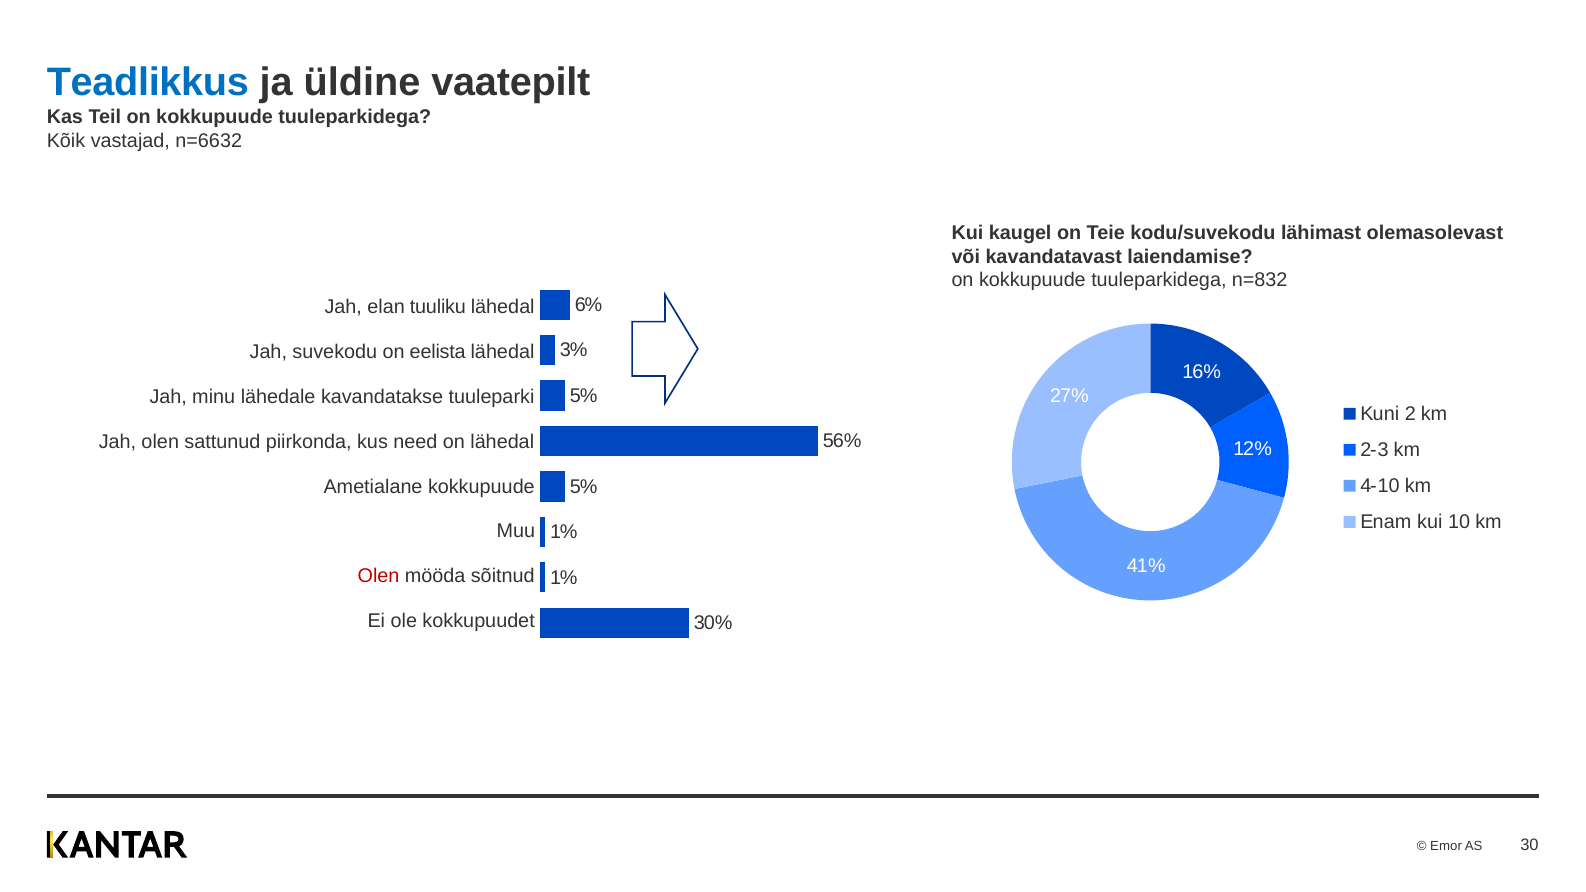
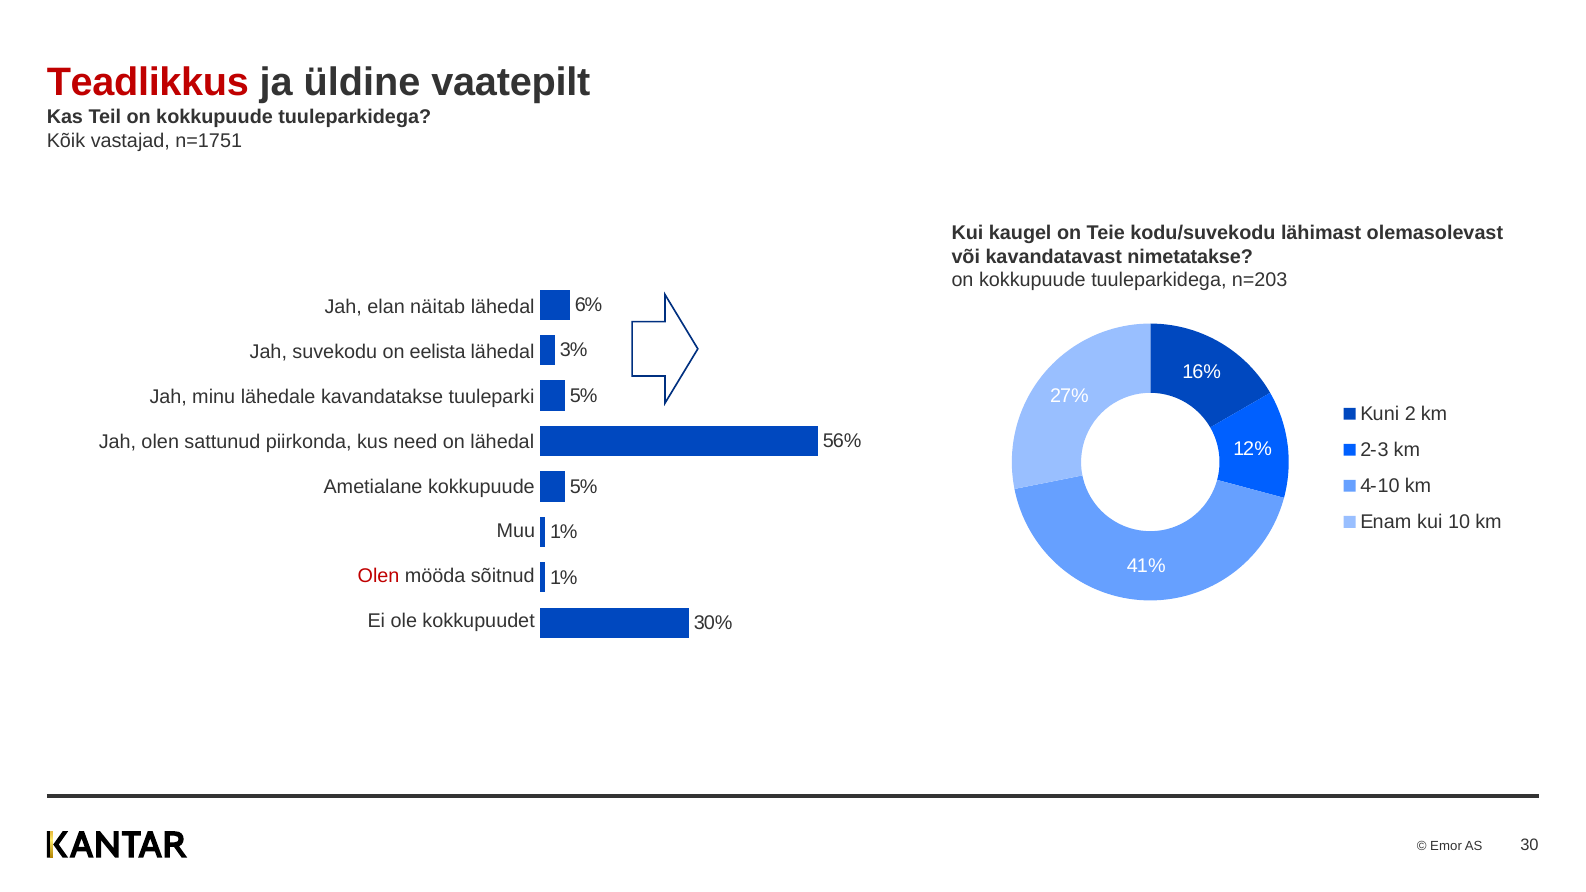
Teadlikkus colour: blue -> red
n=6632: n=6632 -> n=1751
laiendamise: laiendamise -> nimetatakse
n=832: n=832 -> n=203
tuuliku: tuuliku -> näitab
